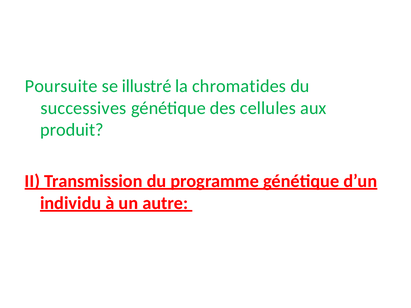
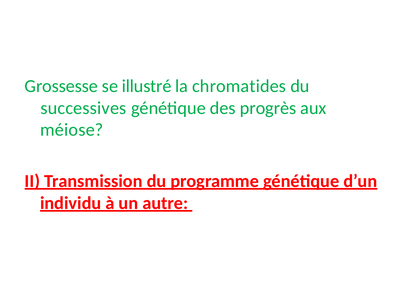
Poursuite: Poursuite -> Grossesse
cellules: cellules -> progrès
produit: produit -> méiose
